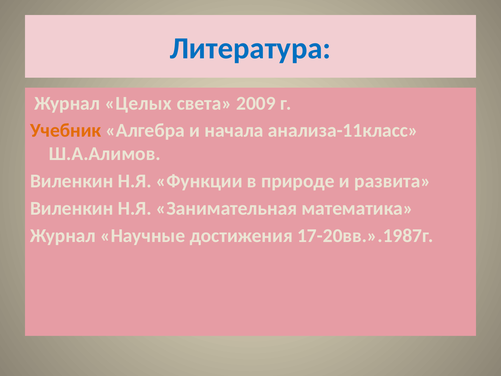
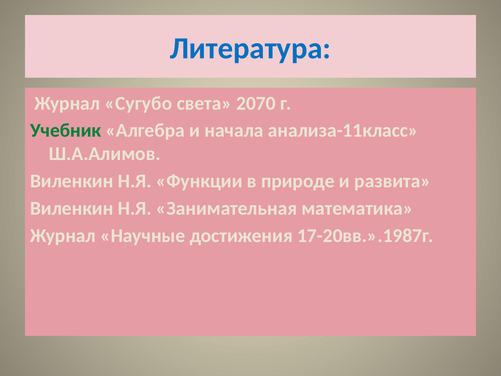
Целых: Целых -> Сугубо
2009: 2009 -> 2070
Учебник colour: orange -> green
